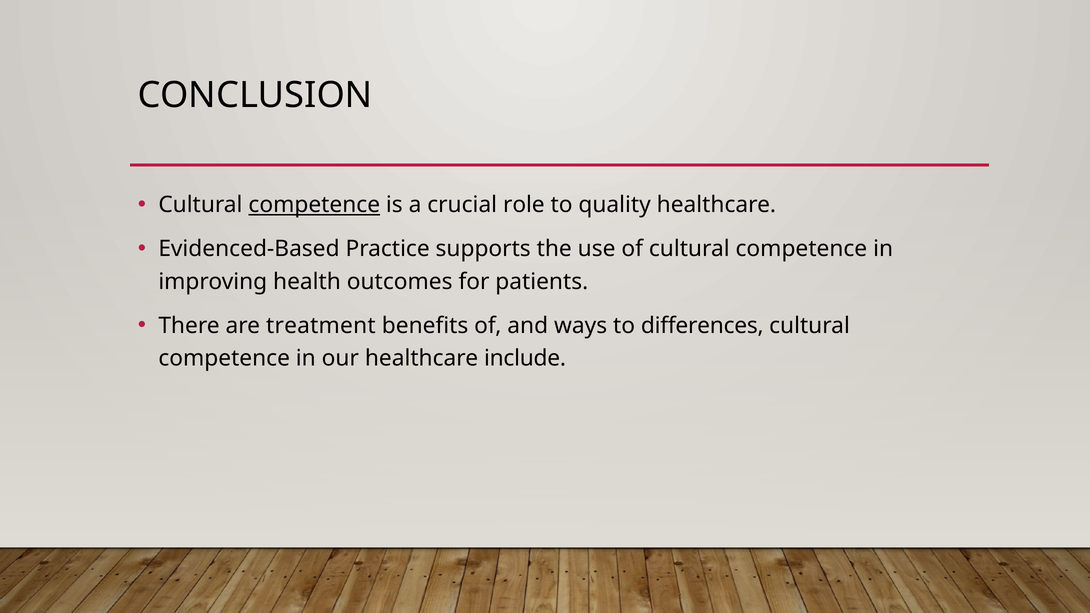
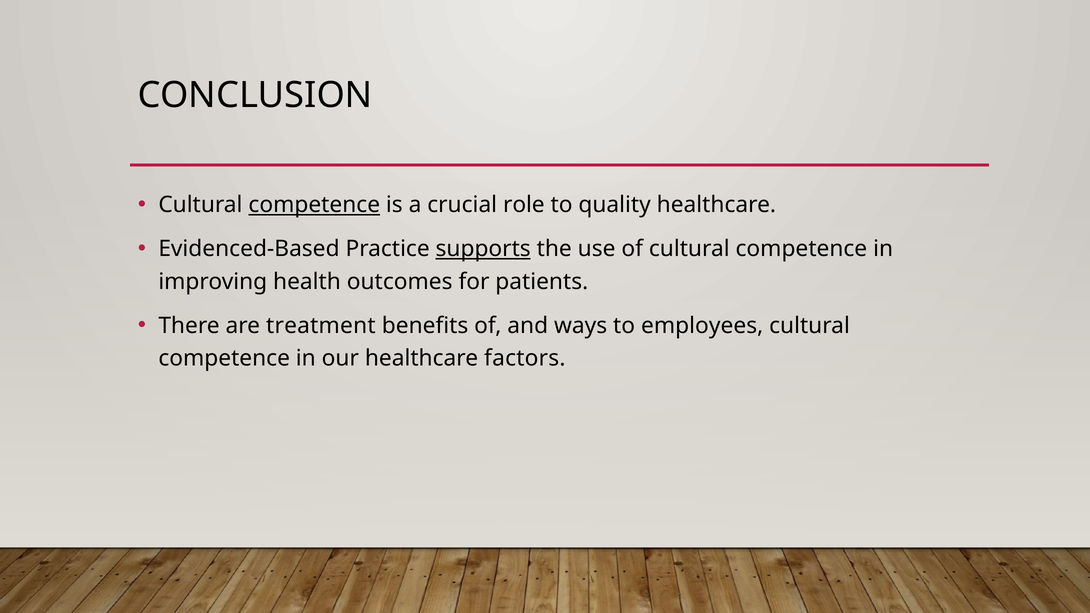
supports underline: none -> present
differences: differences -> employees
include: include -> factors
